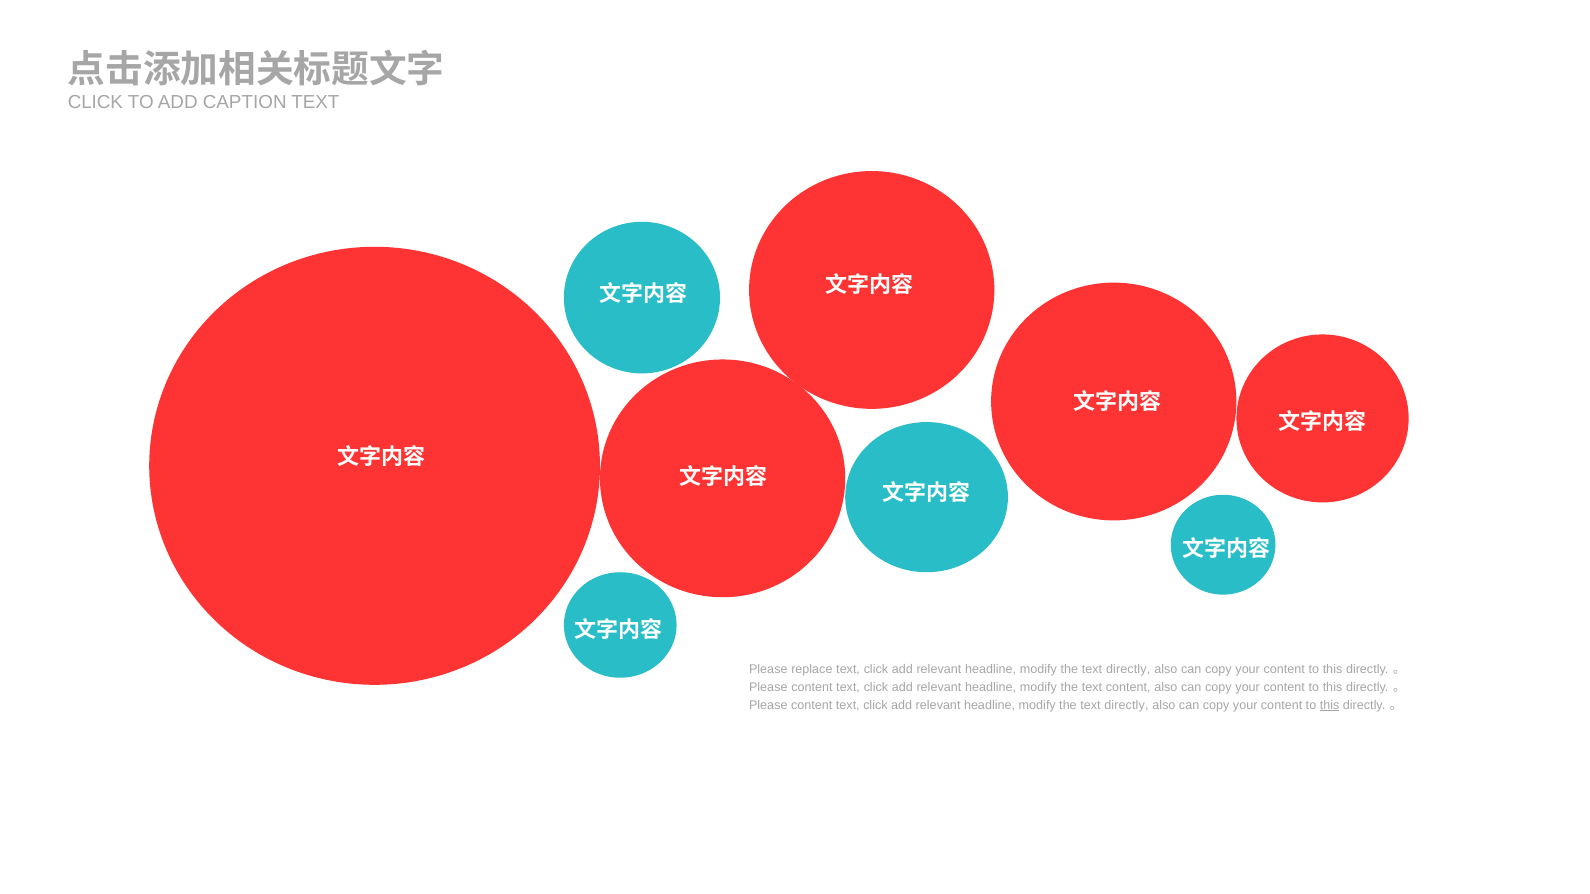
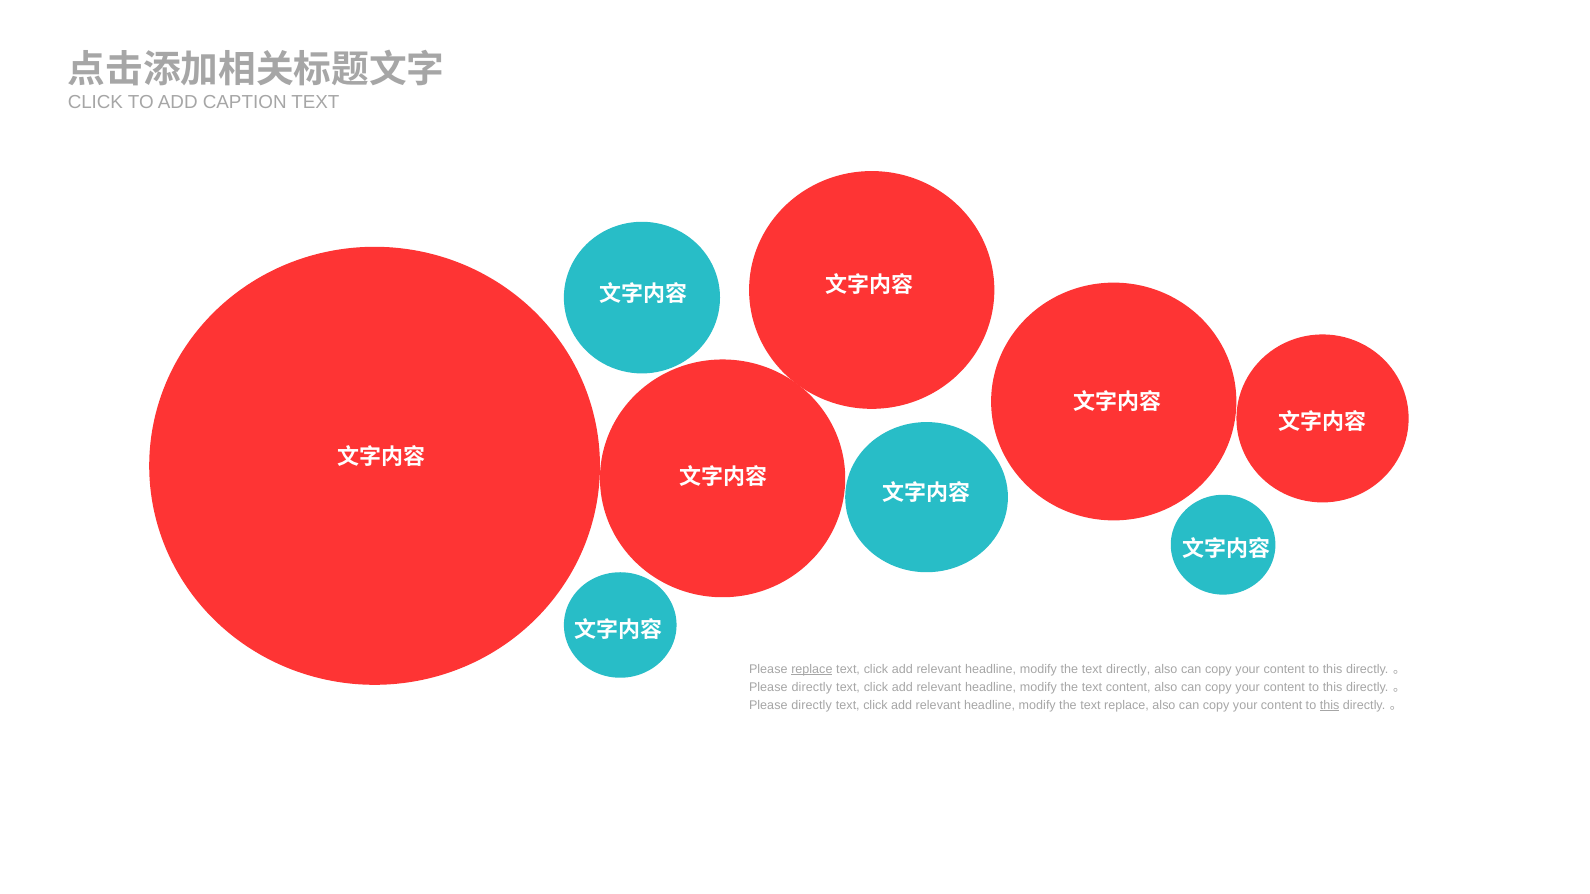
replace at (812, 669) underline: none -> present
content at (812, 687): content -> directly
content at (812, 705): content -> directly
directly at (1126, 705): directly -> replace
